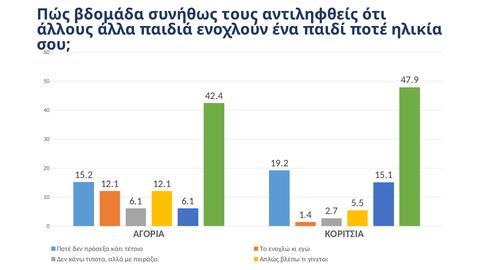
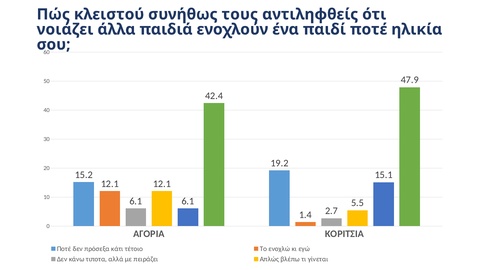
βδομάδα: βδομάδα -> κλειστού
άλλους: άλλους -> νοιάζει
